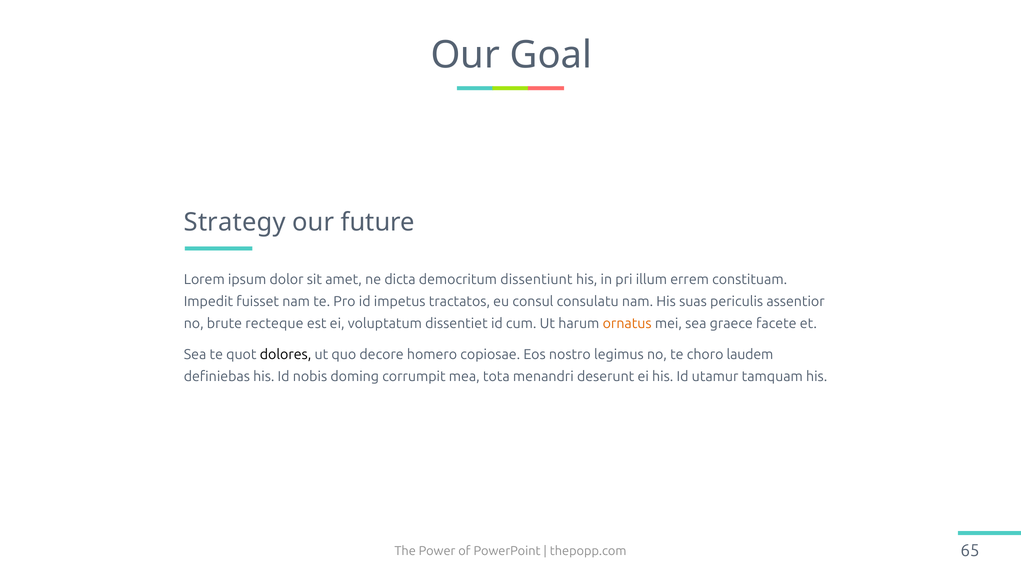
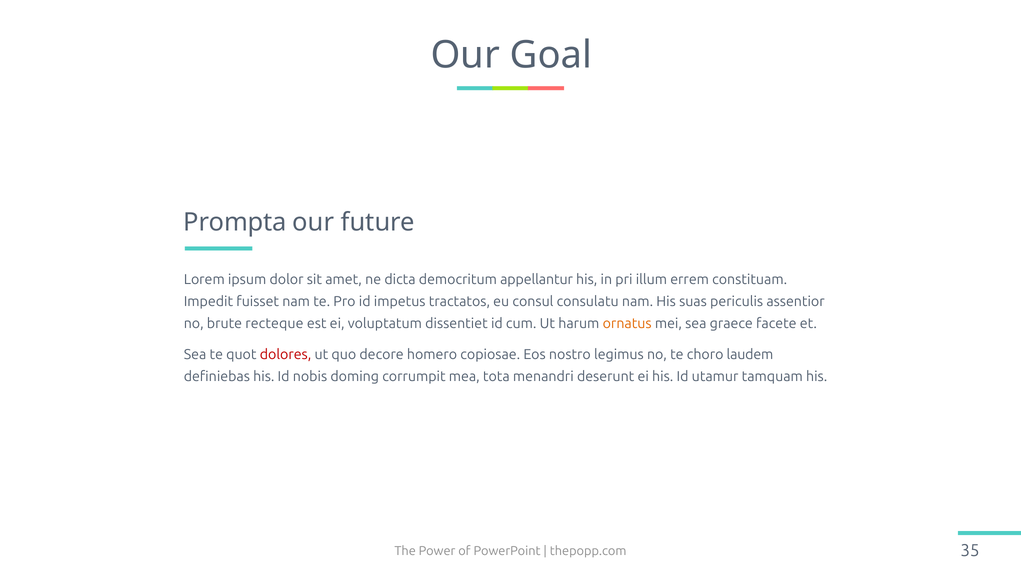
Strategy: Strategy -> Prompta
dissentiunt: dissentiunt -> appellantur
dolores colour: black -> red
65: 65 -> 35
